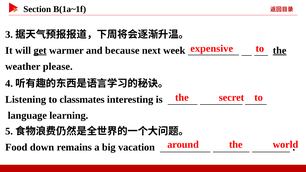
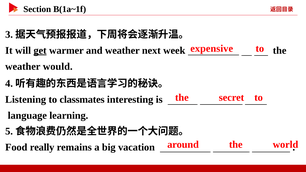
and because: because -> weather
the at (280, 51) underline: present -> none
please: please -> would
down: down -> really
